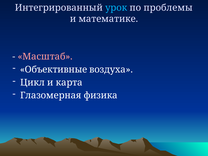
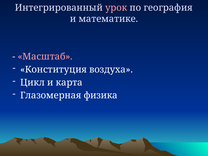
урок colour: light blue -> pink
проблемы: проблемы -> география
Объективные: Объективные -> Конституция
